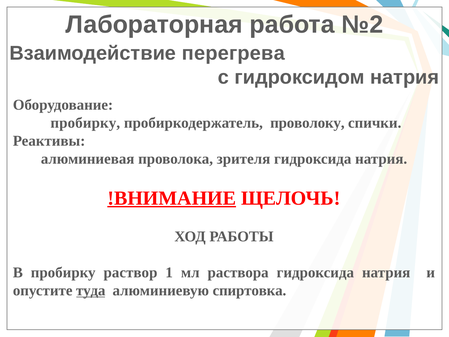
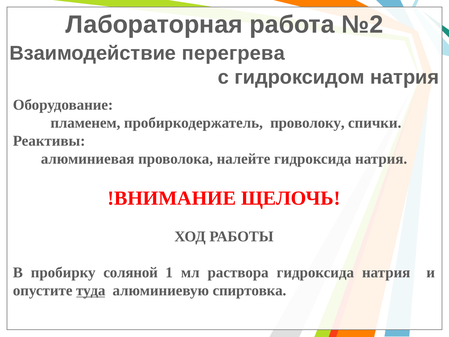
пробирку at (85, 123): пробирку -> пламенем
зрителя: зрителя -> налейте
!ВНИМАНИЕ underline: present -> none
раствор: раствор -> соляной
